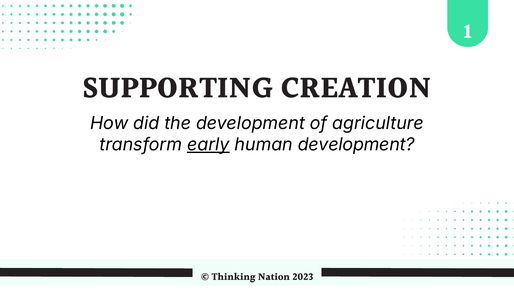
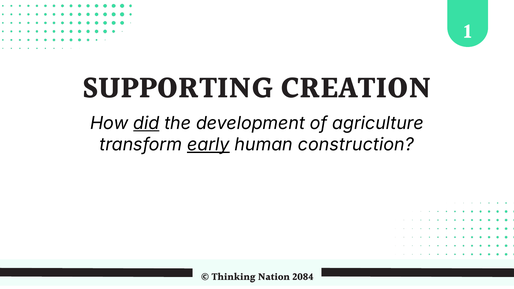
did underline: none -> present
human development: development -> construction
2023: 2023 -> 2084
